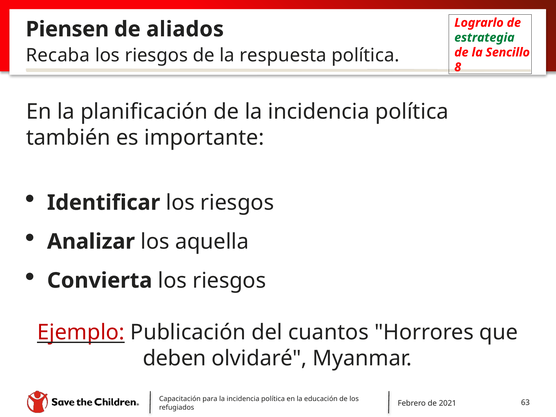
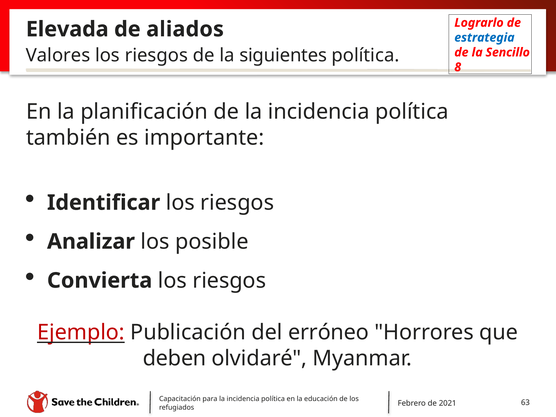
Piensen: Piensen -> Elevada
estrategia colour: green -> blue
Recaba: Recaba -> Valores
respuesta: respuesta -> siguientes
aquella: aquella -> posible
cuantos: cuantos -> erróneo
